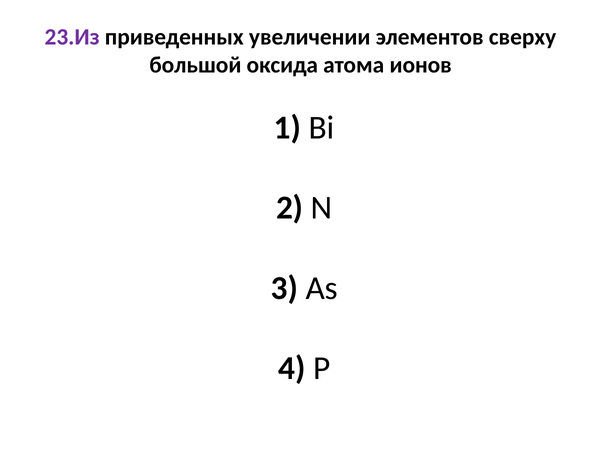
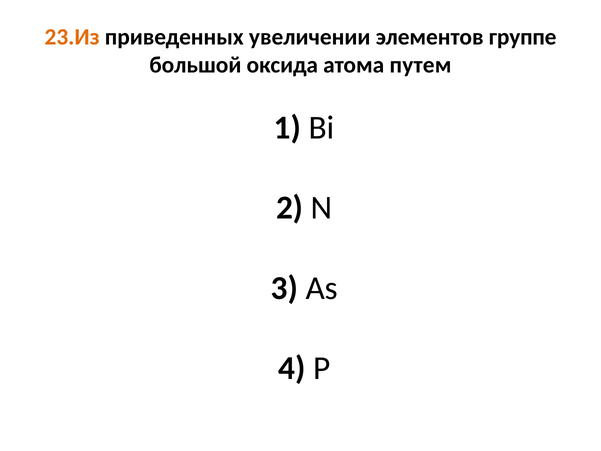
23.Из colour: purple -> orange
сверху: сверху -> группе
ионов: ионов -> путем
